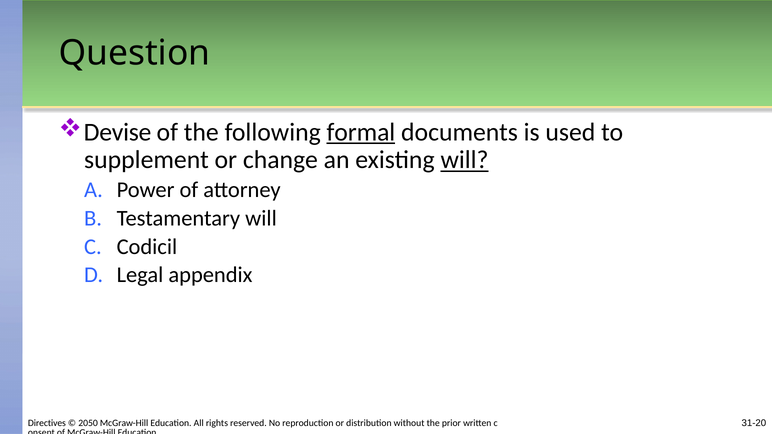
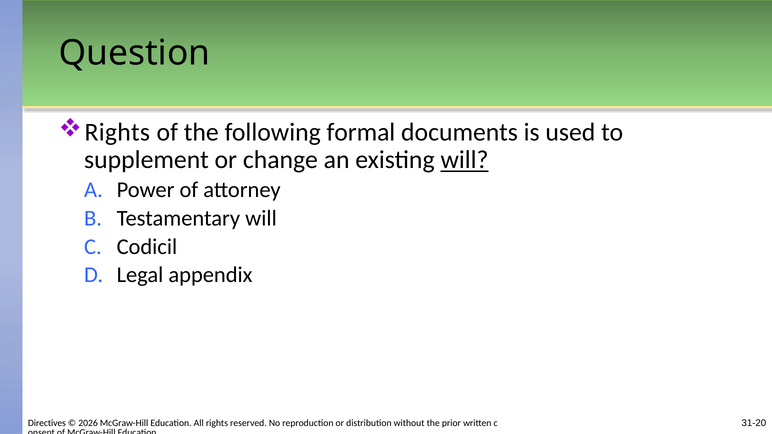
Devise at (118, 132): Devise -> Rights
formal underline: present -> none
2050: 2050 -> 2026
